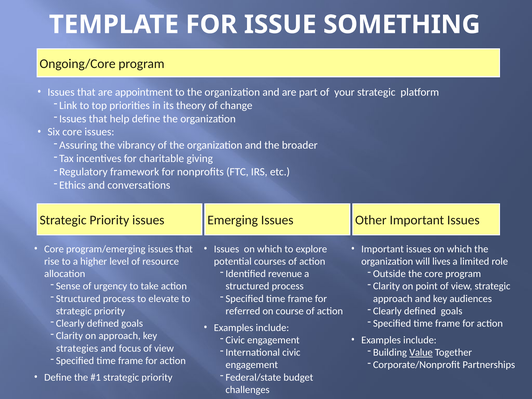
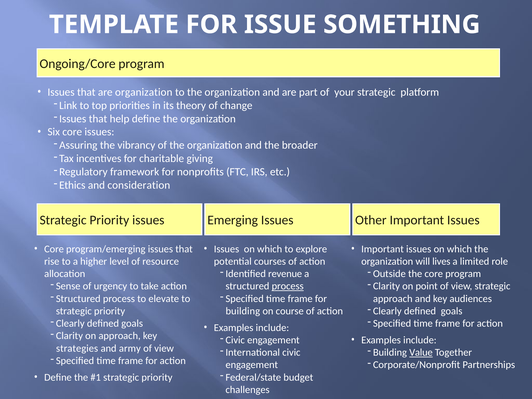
are appointment: appointment -> organization
conversations: conversations -> consideration
process at (288, 286) underline: none -> present
referred at (243, 311): referred -> building
focus: focus -> army
